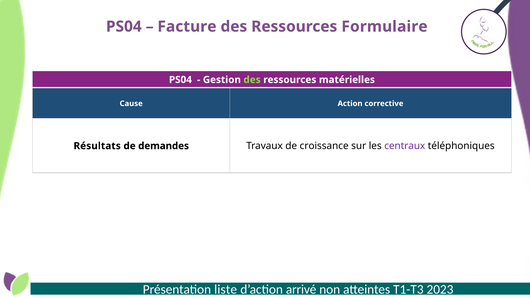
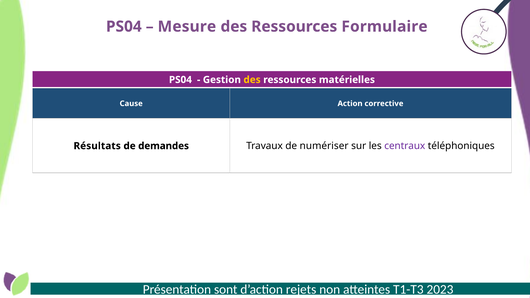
Facture: Facture -> Mesure
des at (252, 80) colour: light green -> yellow
croissance: croissance -> numériser
liste: liste -> sont
arrivé: arrivé -> rejets
